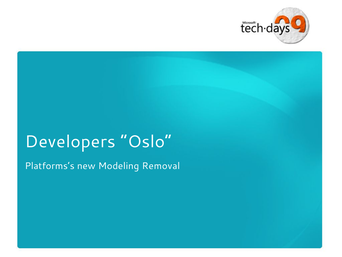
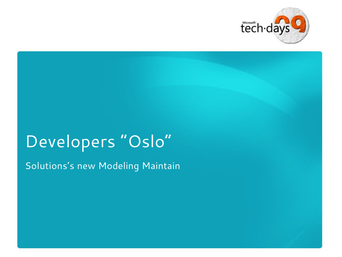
Platforms’s: Platforms’s -> Solutions’s
Removal: Removal -> Maintain
